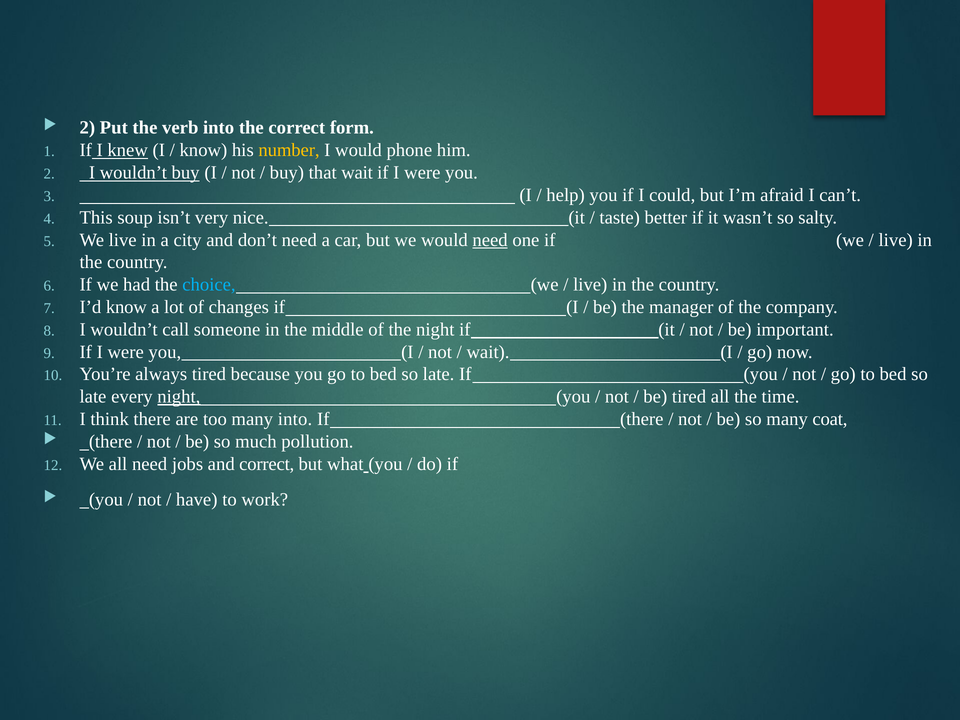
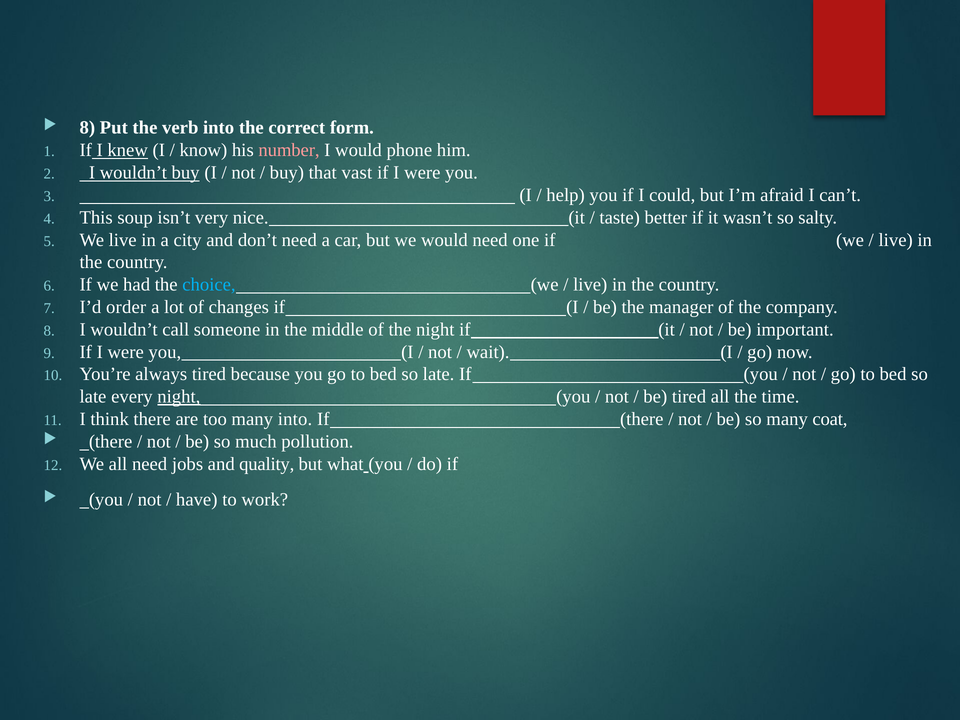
2 at (87, 128): 2 -> 8
number colour: yellow -> pink
that wait: wait -> vast
need at (490, 240) underline: present -> none
I’d know: know -> order
and correct: correct -> quality
